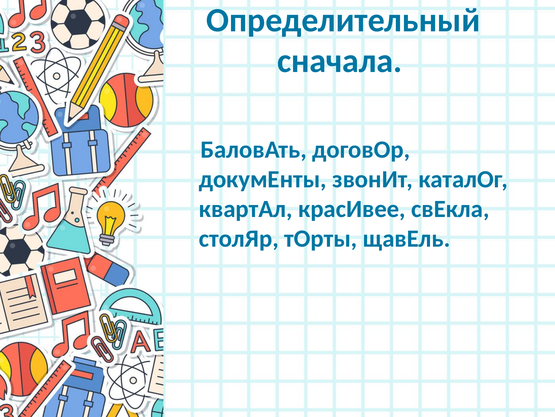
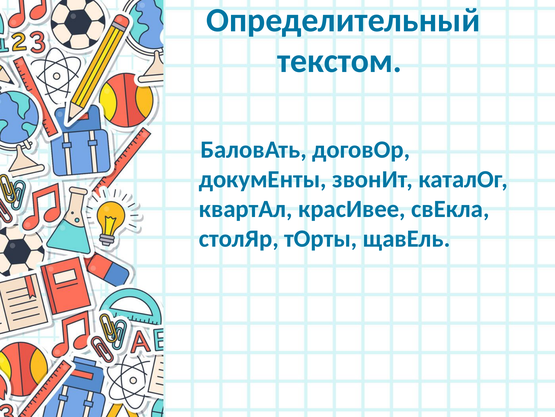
сначала: сначала -> текстом
